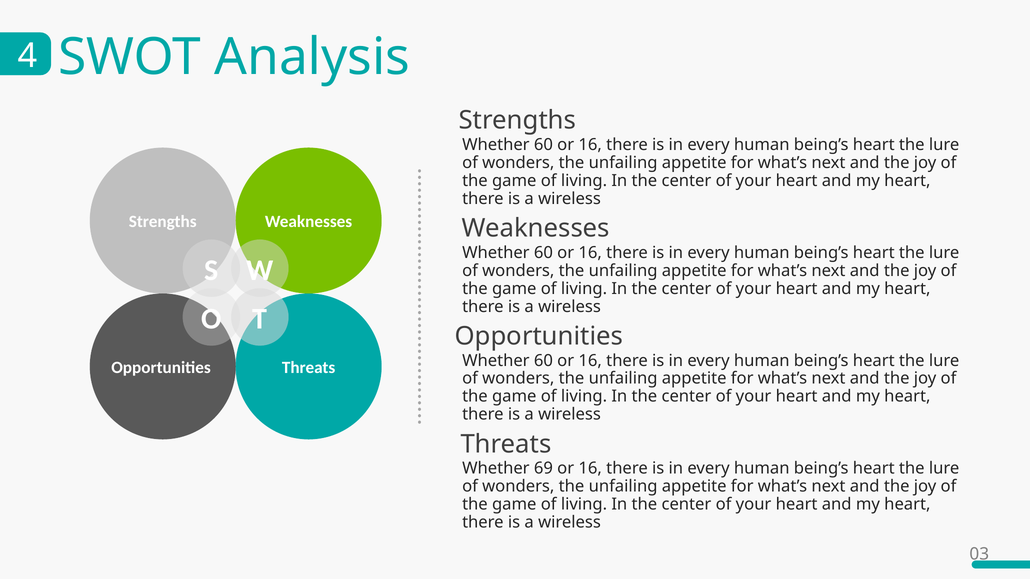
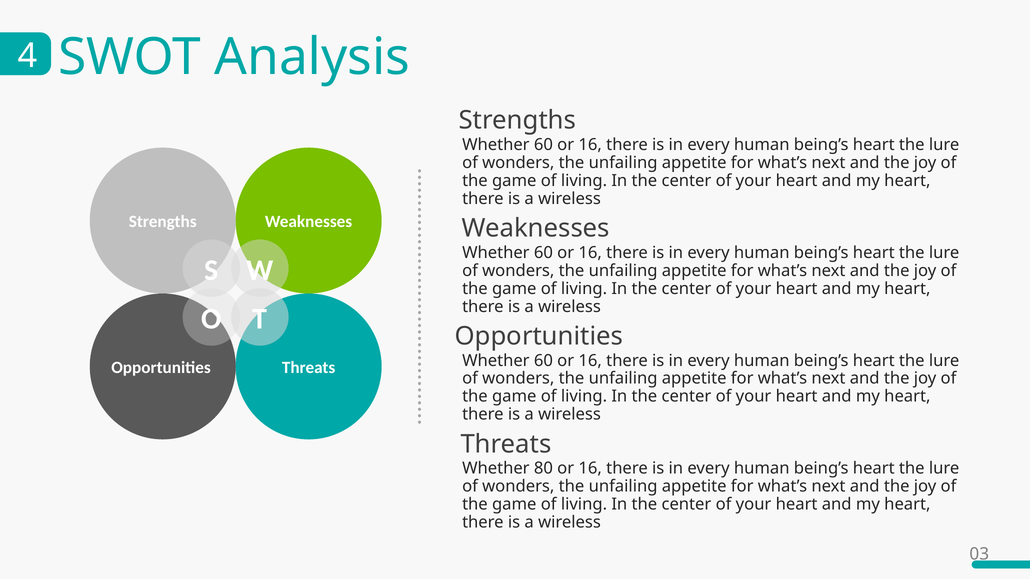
69: 69 -> 80
